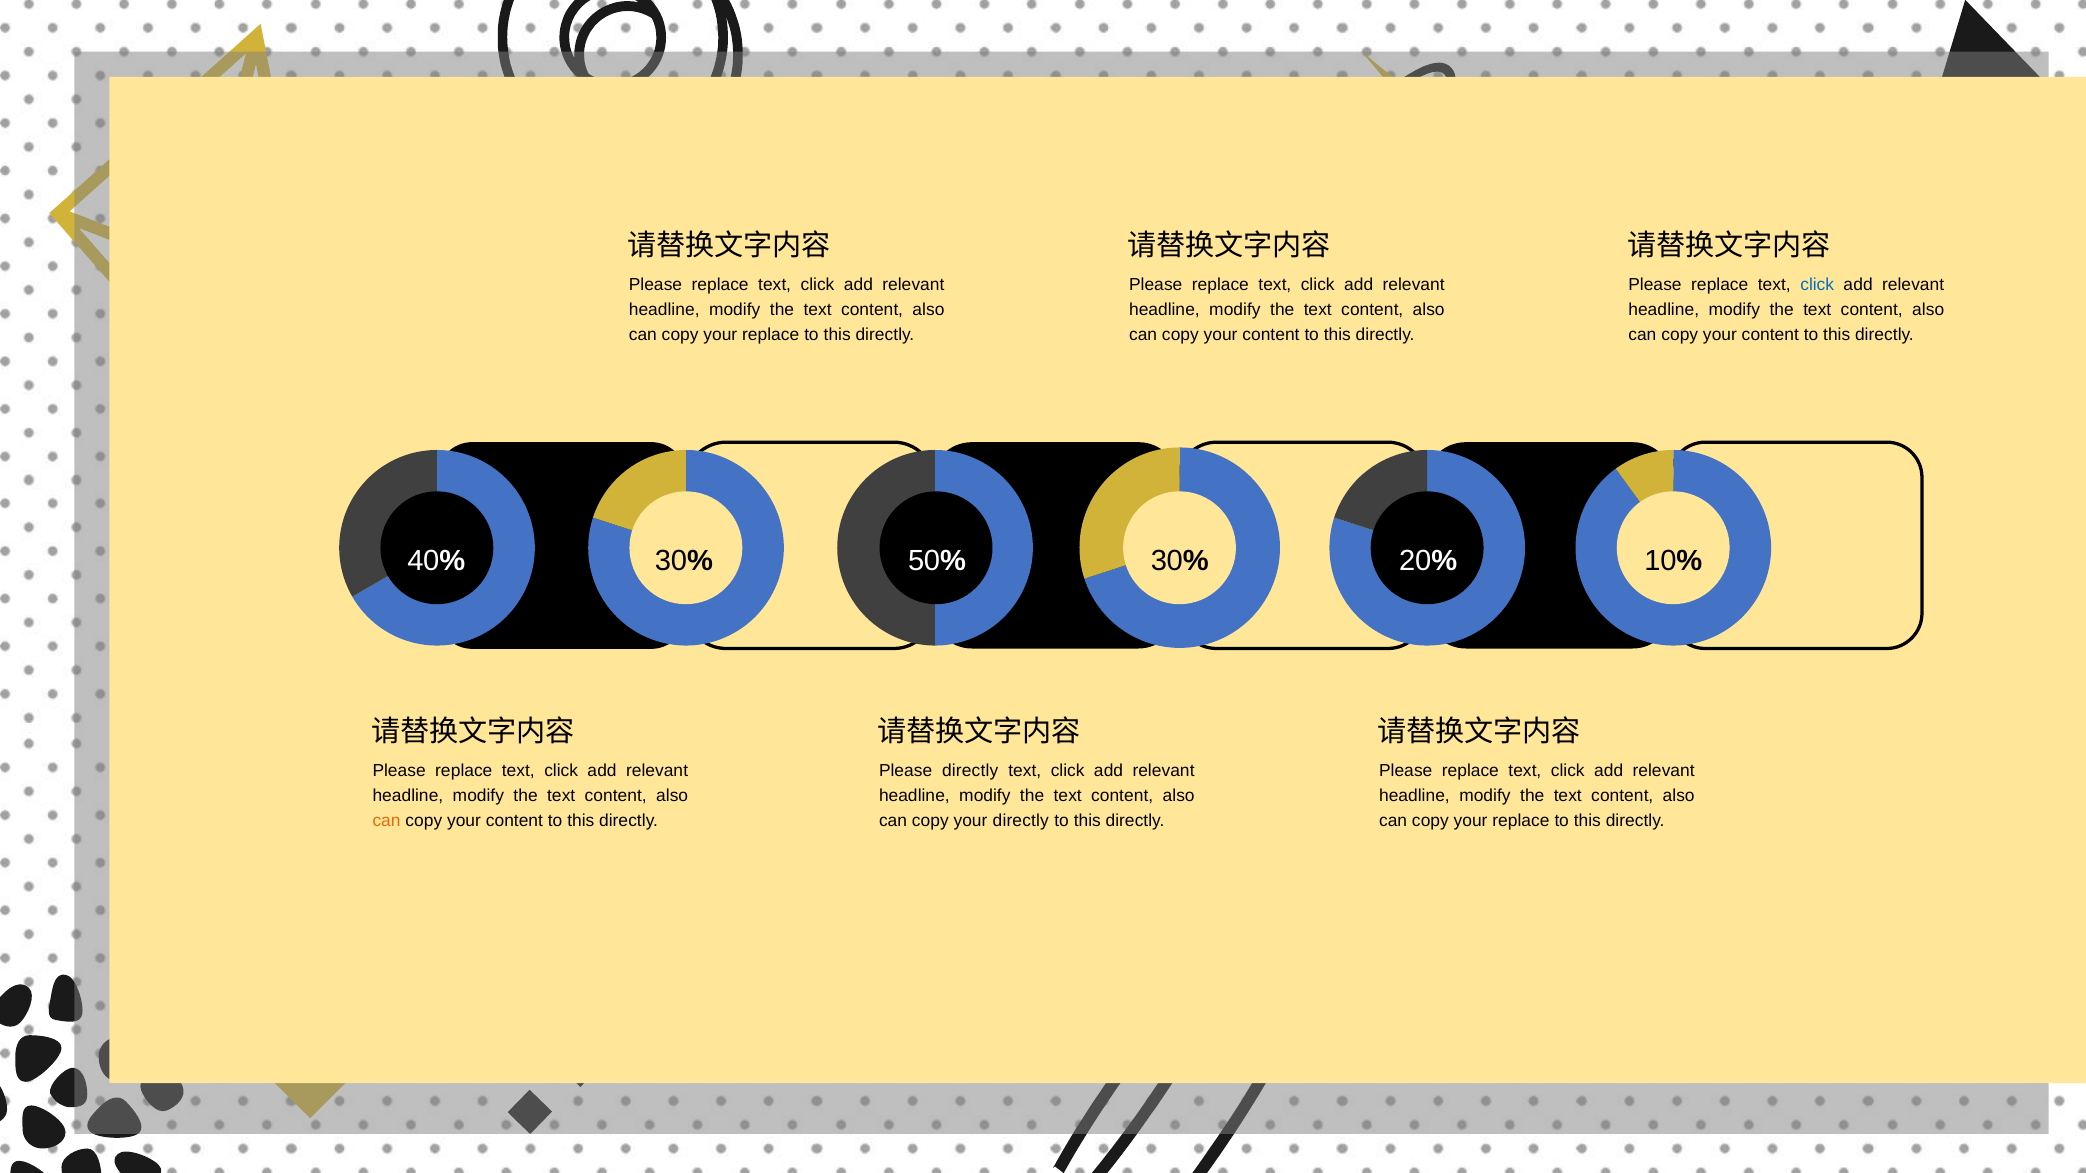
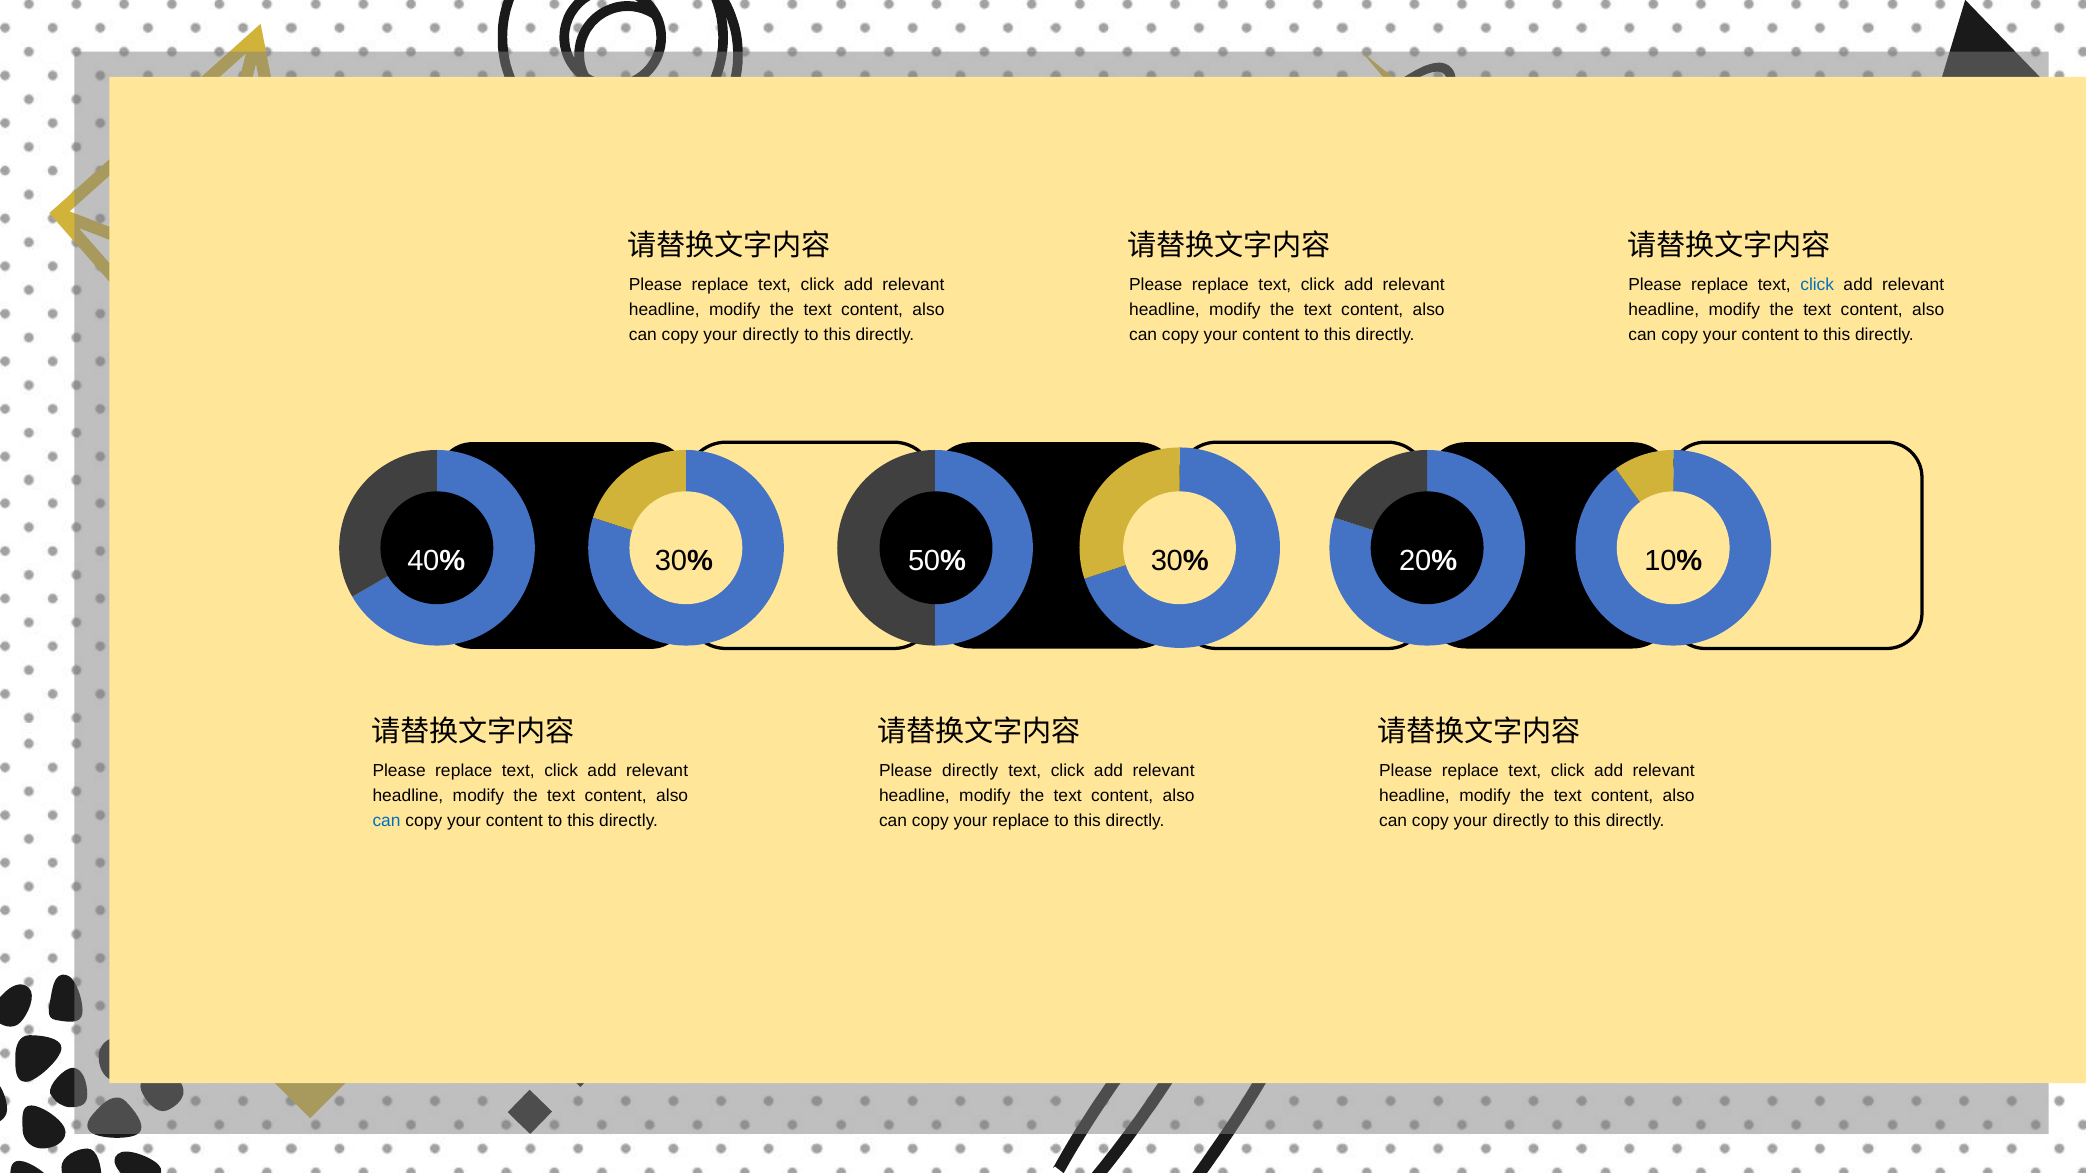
replace at (771, 334): replace -> directly
can at (387, 821) colour: orange -> blue
your directly: directly -> replace
replace at (1521, 821): replace -> directly
